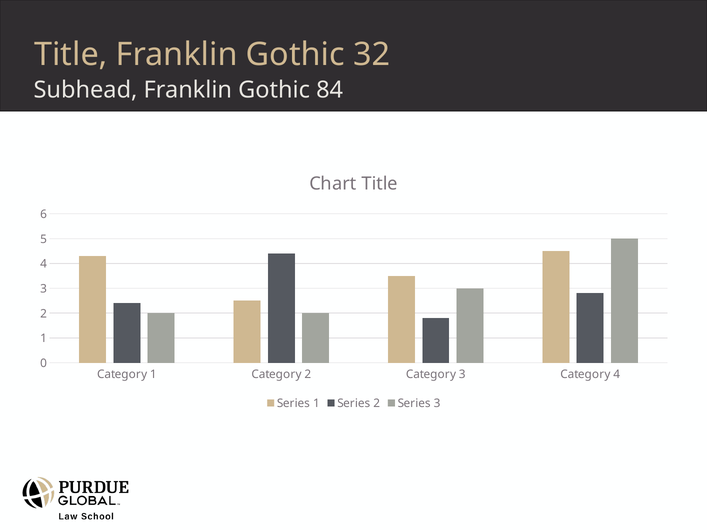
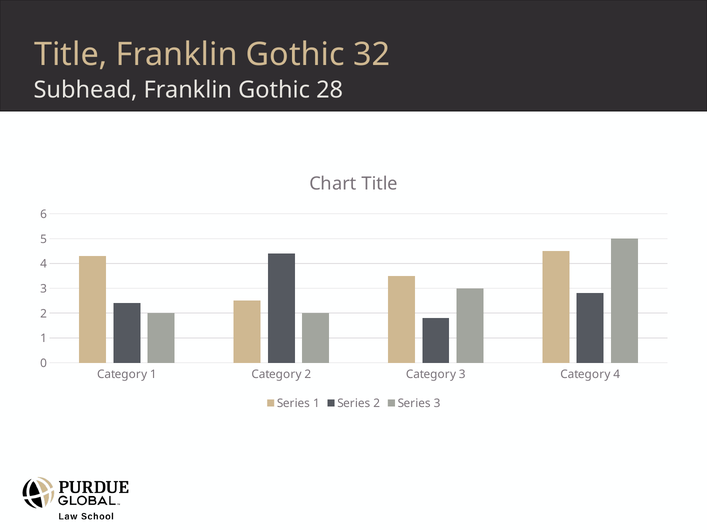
84: 84 -> 28
